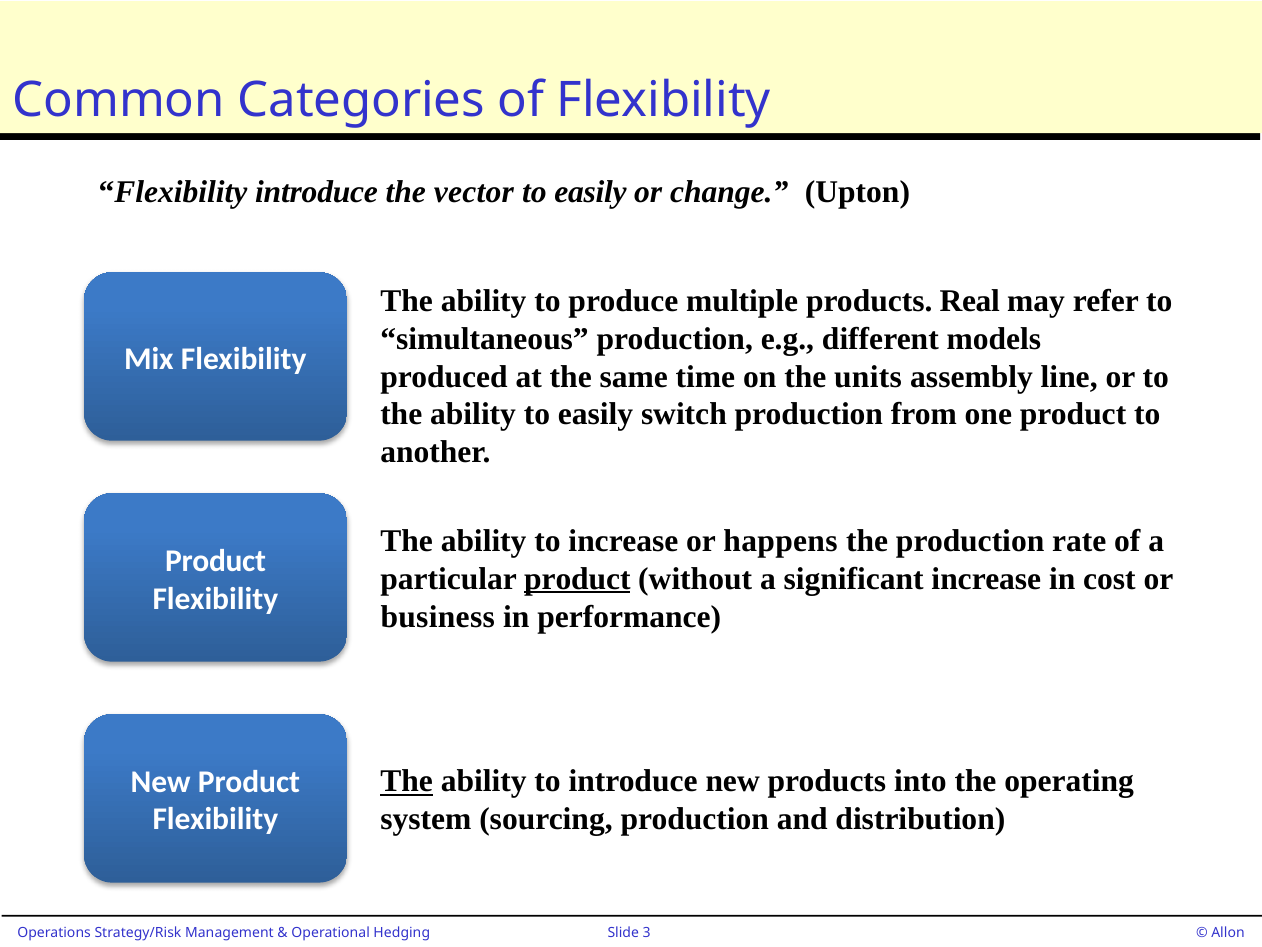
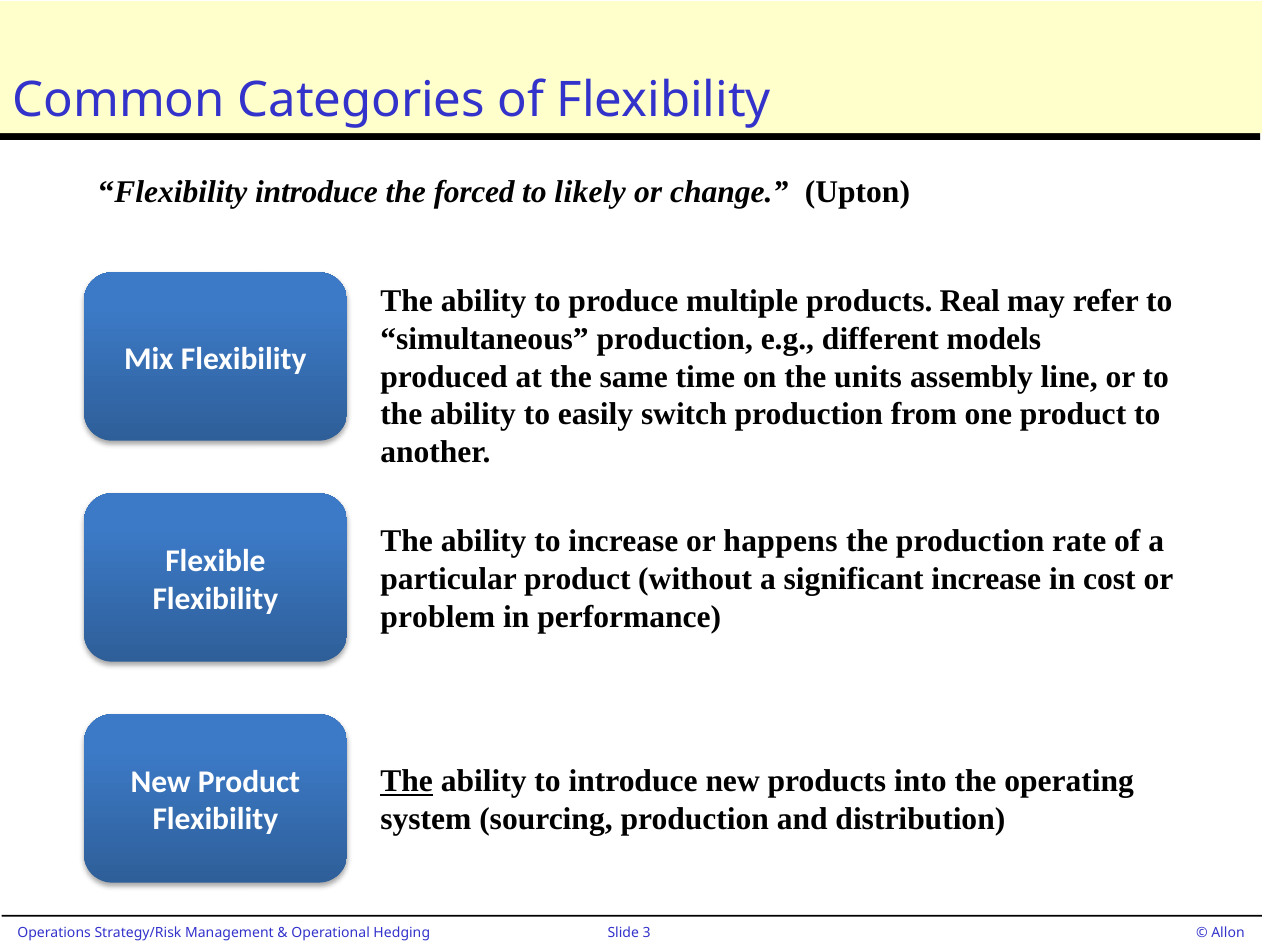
vector: vector -> forced
easily at (591, 192): easily -> likely
Product at (216, 560): Product -> Flexible
product at (577, 579) underline: present -> none
business: business -> problem
